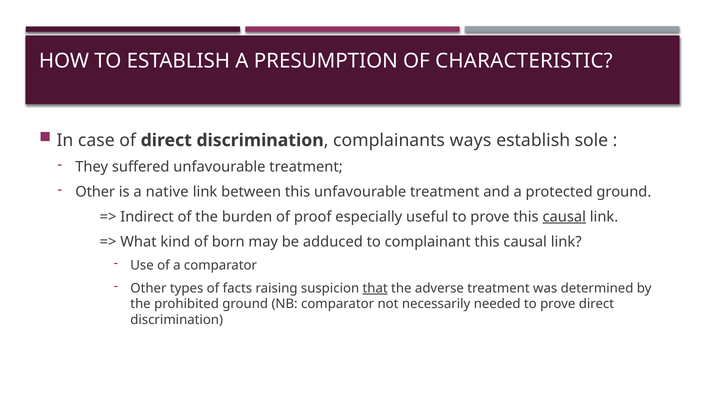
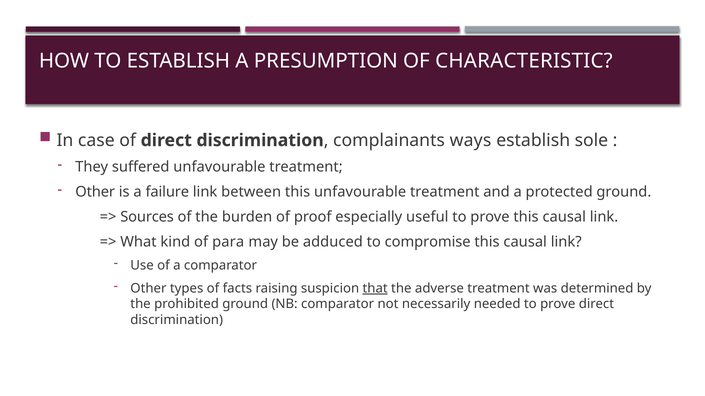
native: native -> failure
Indirect: Indirect -> Sources
causal at (564, 217) underline: present -> none
born: born -> para
complainant: complainant -> compromise
